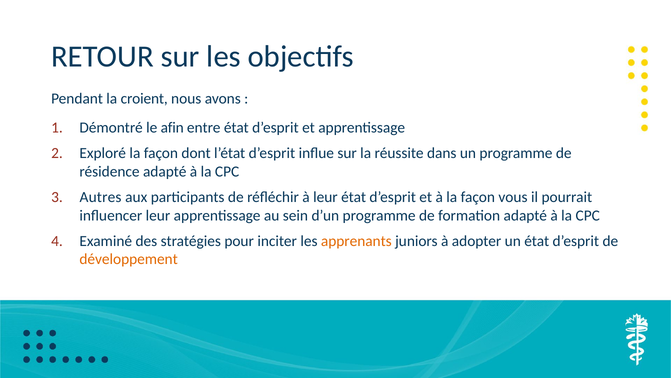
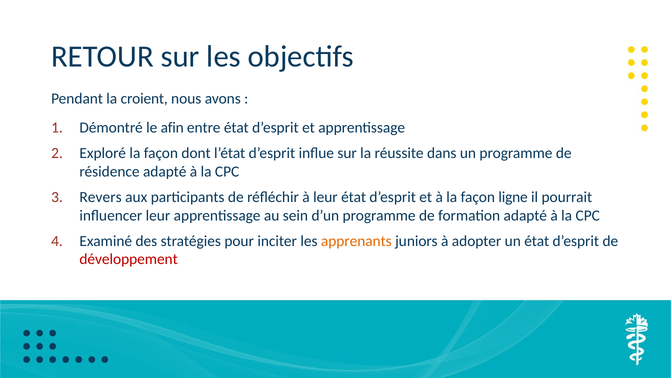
Autres: Autres -> Revers
vous: vous -> ligne
développement colour: orange -> red
